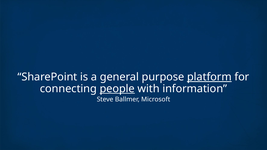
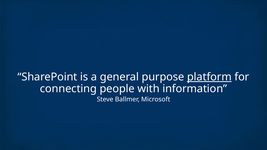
people underline: present -> none
